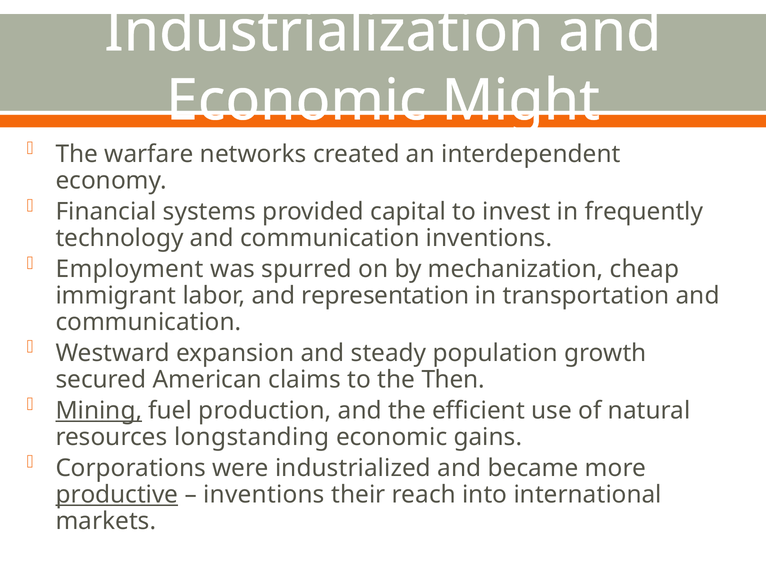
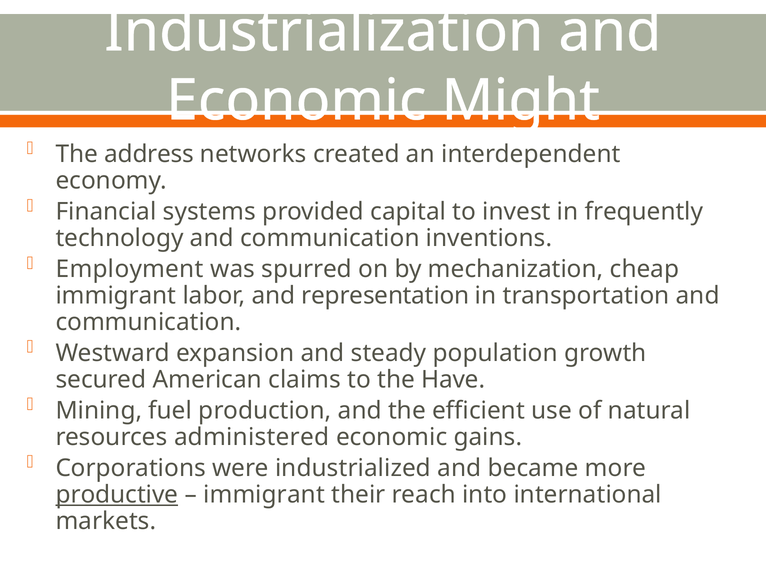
warfare: warfare -> address
Then: Then -> Have
Mining underline: present -> none
longstanding: longstanding -> administered
inventions at (264, 494): inventions -> immigrant
